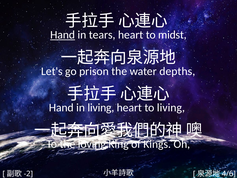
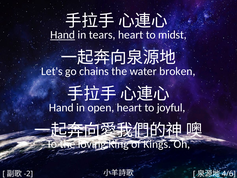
prison: prison -> chains
depths: depths -> broken
in living: living -> open
to living: living -> joyful
loving underline: present -> none
